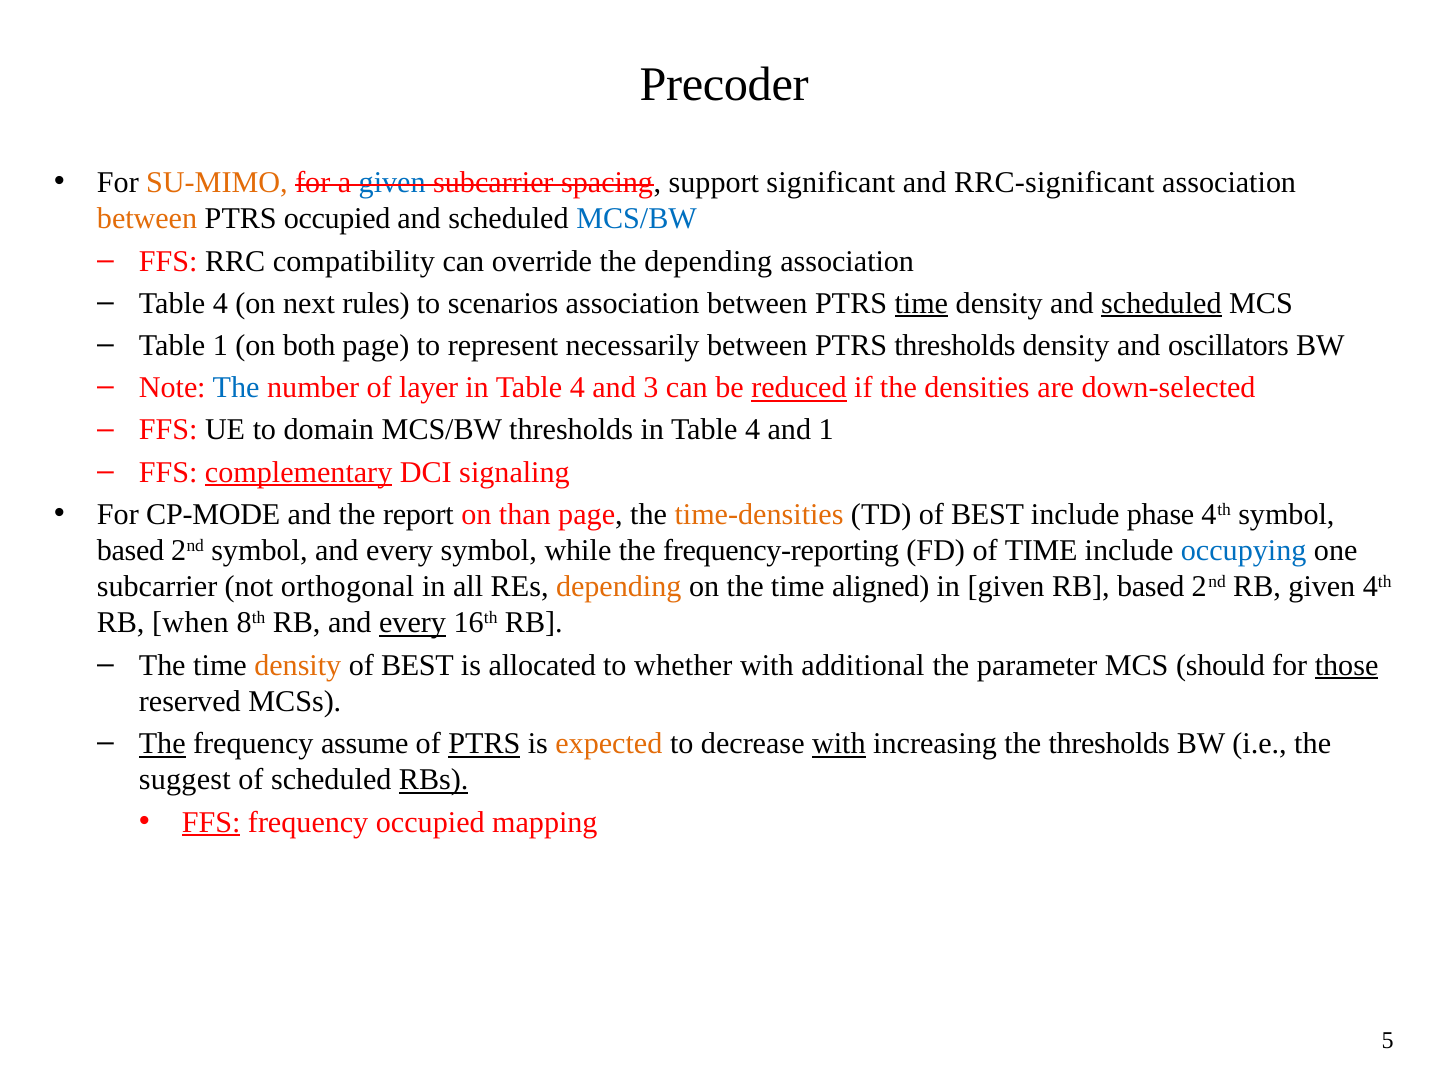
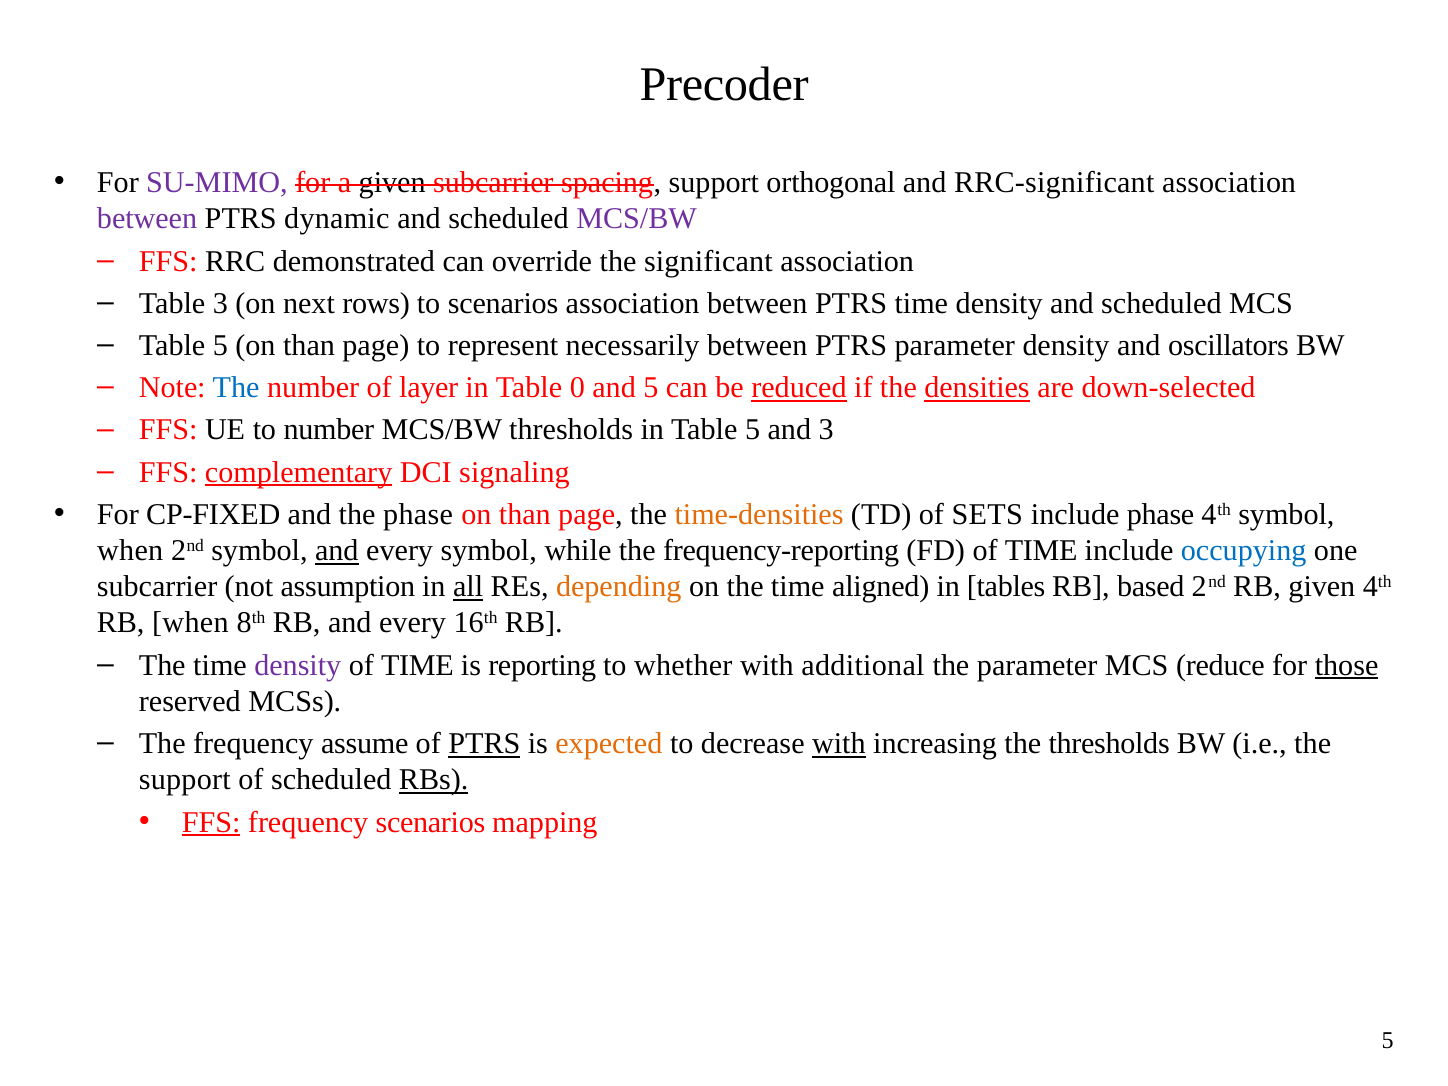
SU-MIMO colour: orange -> purple
given at (392, 183) colour: blue -> black
significant: significant -> orthogonal
between at (147, 219) colour: orange -> purple
PTRS occupied: occupied -> dynamic
MCS/BW at (637, 219) colour: blue -> purple
compatibility: compatibility -> demonstrated
the depending: depending -> significant
4 at (220, 303): 4 -> 3
rules: rules -> rows
time at (921, 303) underline: present -> none
scheduled at (1161, 303) underline: present -> none
1 at (220, 346): 1 -> 5
both at (309, 346): both -> than
PTRS thresholds: thresholds -> parameter
4 at (577, 388): 4 -> 0
and 3: 3 -> 5
densities underline: none -> present
to domain: domain -> number
thresholds in Table 4: 4 -> 5
and 1: 1 -> 3
CP-MODE: CP-MODE -> CP-FIXED
the report: report -> phase
TD of BEST: BEST -> SETS
based at (131, 551): based -> when
and at (337, 551) underline: none -> present
orthogonal: orthogonal -> assumption
all underline: none -> present
in given: given -> tables
every at (413, 623) underline: present -> none
density at (298, 665) colour: orange -> purple
BEST at (417, 665): BEST -> TIME
allocated: allocated -> reporting
should: should -> reduce
The at (162, 744) underline: present -> none
suggest at (185, 780): suggest -> support
frequency occupied: occupied -> scenarios
